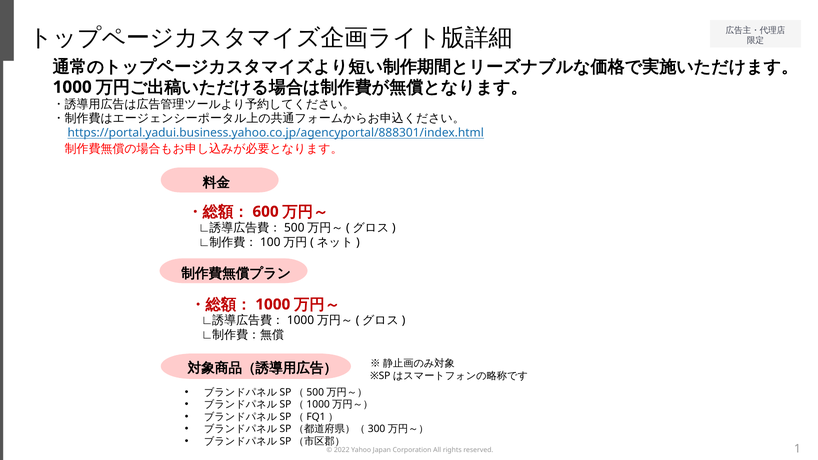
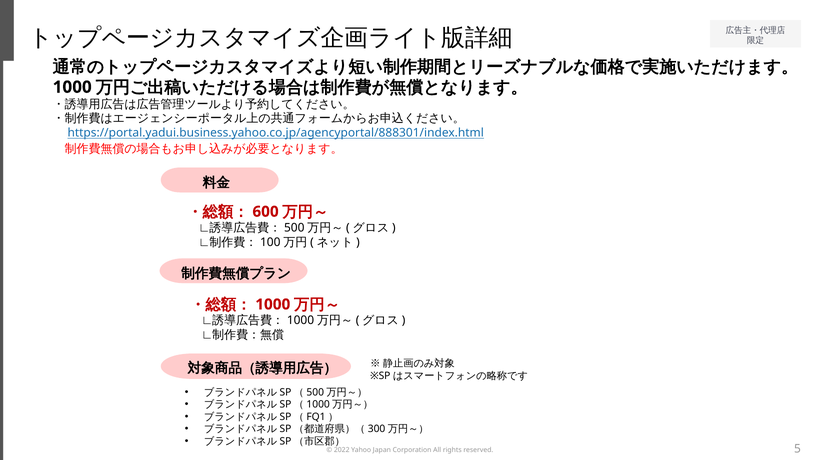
1: 1 -> 5
